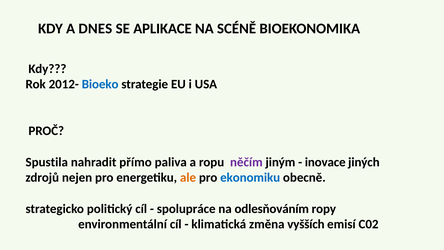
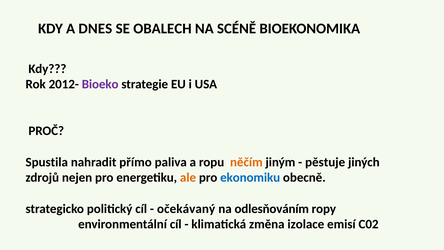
APLIKACE: APLIKACE -> OBALECH
Bioeko colour: blue -> purple
něčím colour: purple -> orange
inovace: inovace -> pěstuje
spolupráce: spolupráce -> očekávaný
vyšších: vyšších -> izolace
